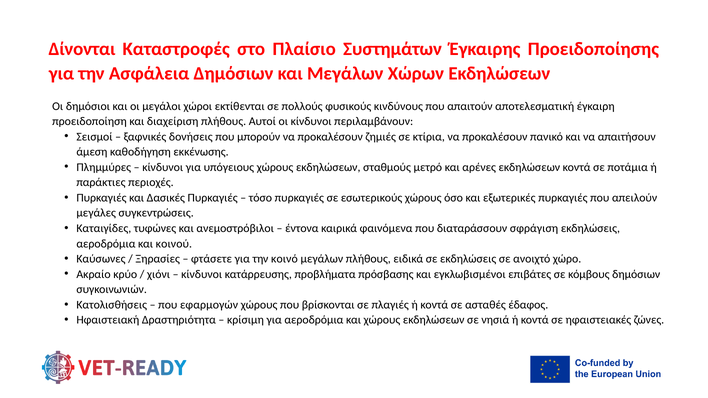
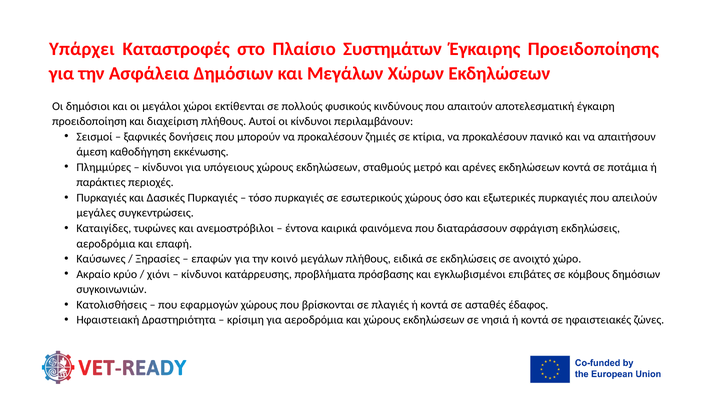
Δίνονται: Δίνονται -> Υπάρχει
κοινού: κοινού -> επαφή
φτάσετε: φτάσετε -> επαφών
